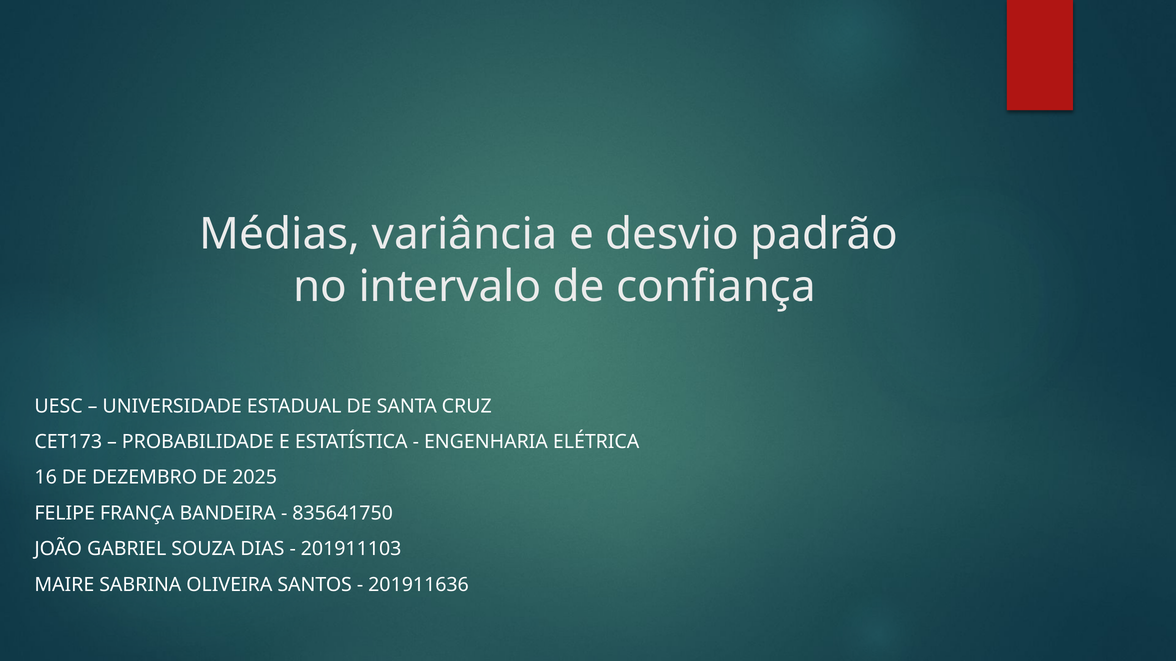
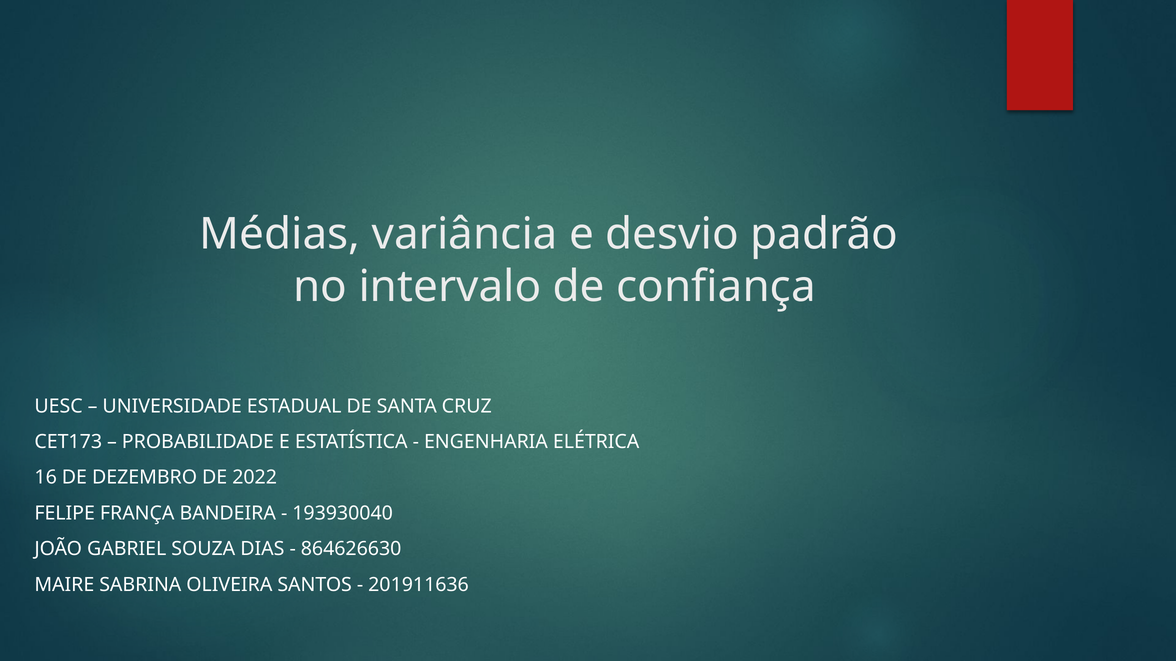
2025: 2025 -> 2022
835641750: 835641750 -> 193930040
201911103: 201911103 -> 864626630
